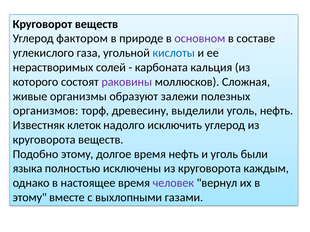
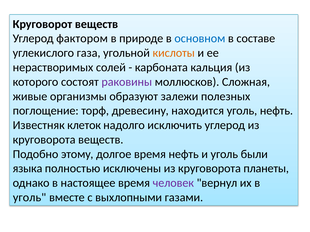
основном colour: purple -> blue
кислоты colour: blue -> orange
организмов: организмов -> поглощение
выделили: выделили -> находится
каждым: каждым -> планеты
этому at (30, 198): этому -> уголь
